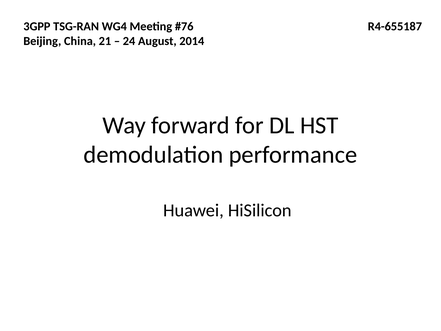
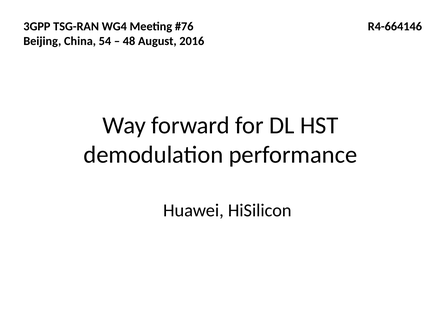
R4-655187: R4-655187 -> R4-664146
21: 21 -> 54
24: 24 -> 48
2014: 2014 -> 2016
